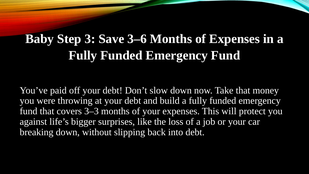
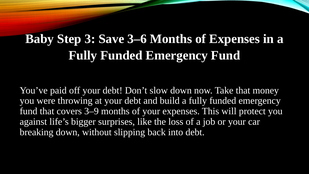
3–3: 3–3 -> 3–9
